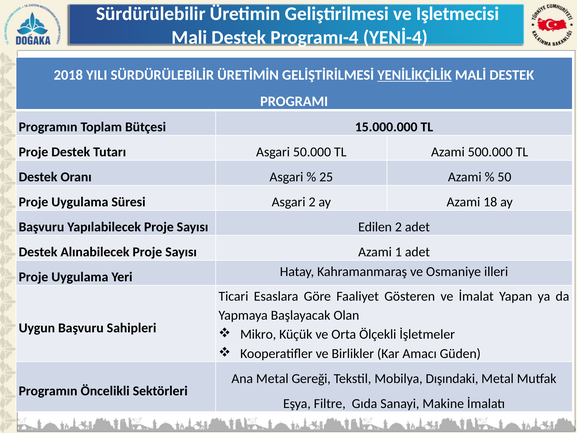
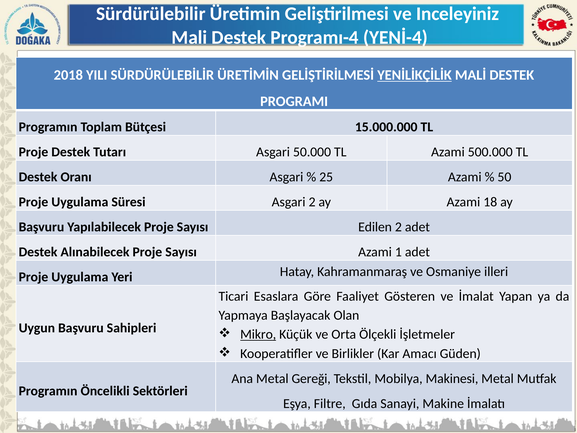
Işletmecisi: Işletmecisi -> Inceleyiniz
Mikro underline: none -> present
Dışındaki: Dışındaki -> Makinesi
